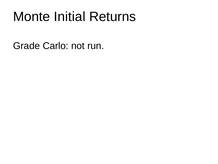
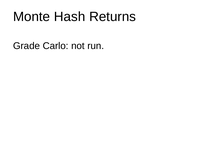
Initial: Initial -> Hash
